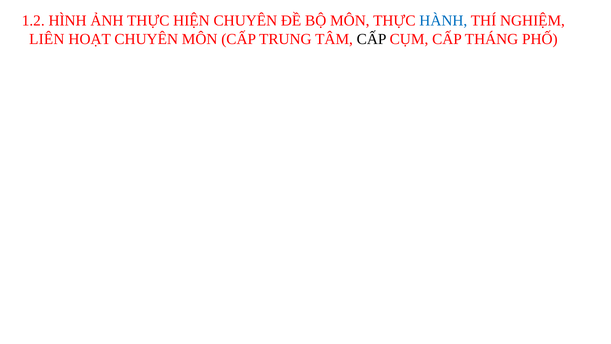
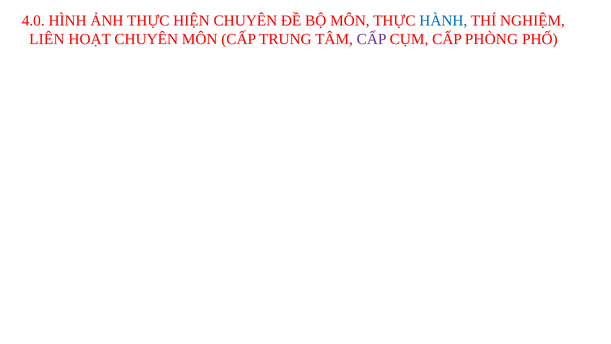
1.2: 1.2 -> 4.0
CẤP at (372, 39) colour: black -> purple
THÁNG: THÁNG -> PHÒNG
